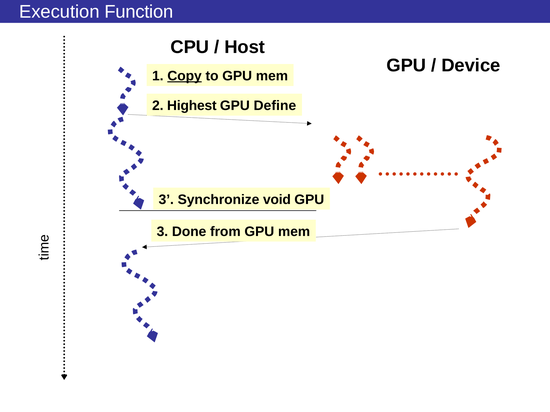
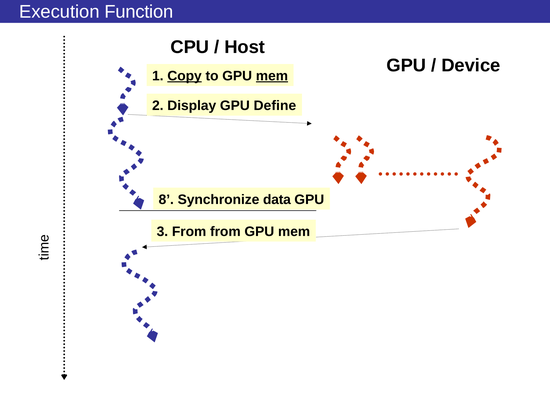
mem at (272, 76) underline: none -> present
Highest: Highest -> Display
3 at (166, 200): 3 -> 8
void: void -> data
3 Done: Done -> From
